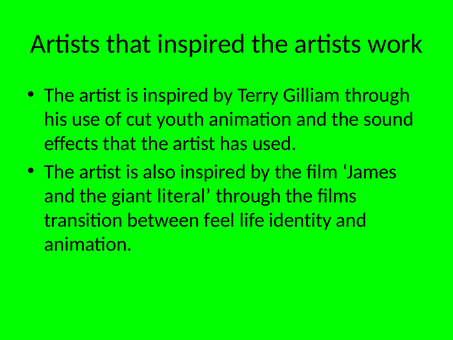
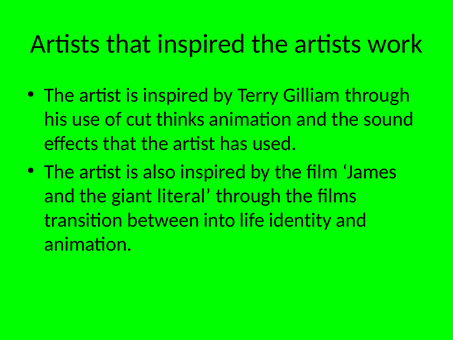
youth: youth -> thinks
feel: feel -> into
